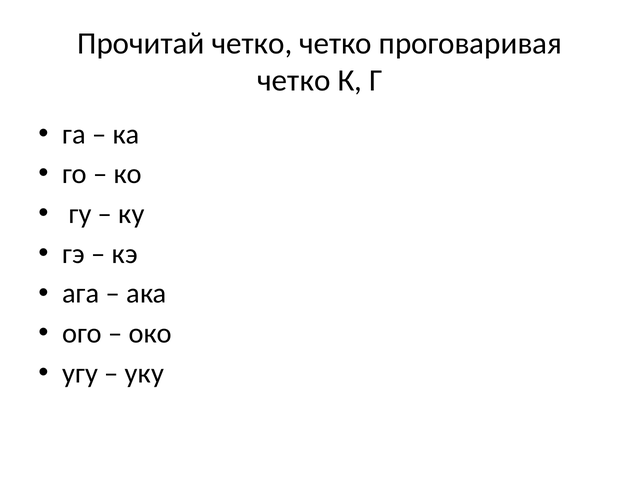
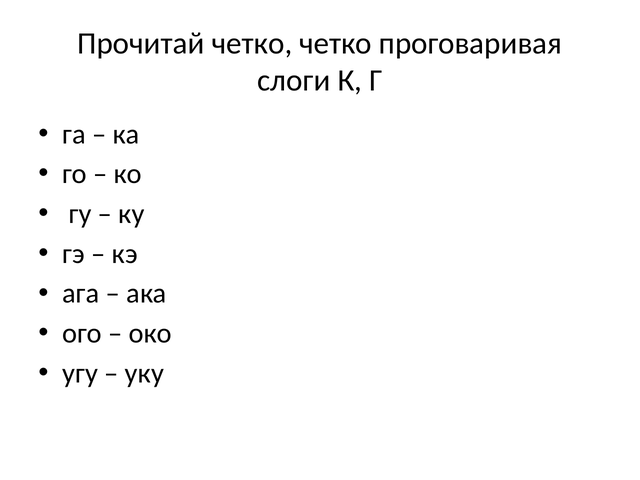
четко at (294, 81): четко -> слоги
